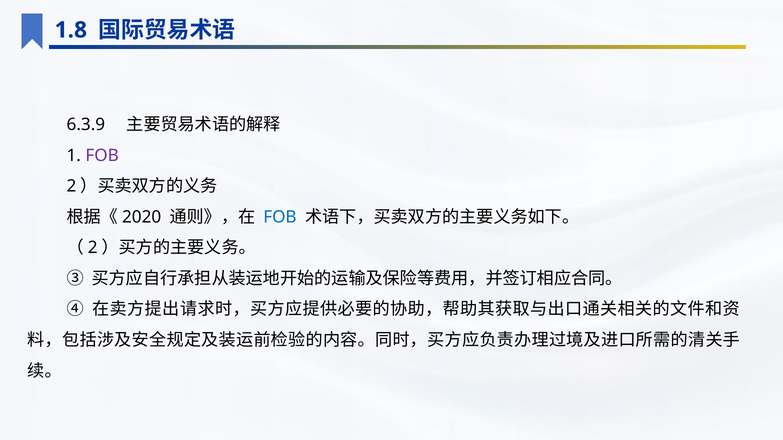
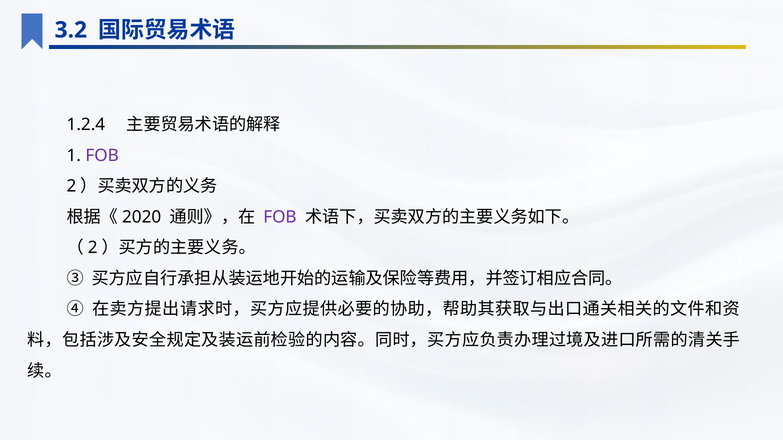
1.8: 1.8 -> 3.2
6.3.9: 6.3.9 -> 1.2.4
FOB at (280, 217) colour: blue -> purple
